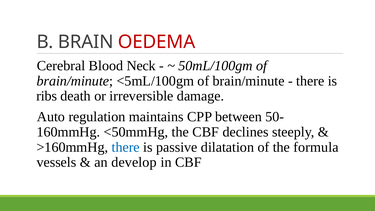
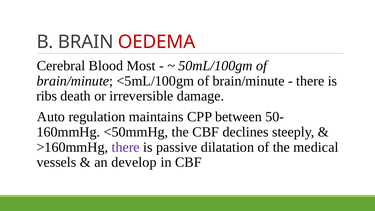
Neck: Neck -> Most
there at (126, 147) colour: blue -> purple
formula: formula -> medical
